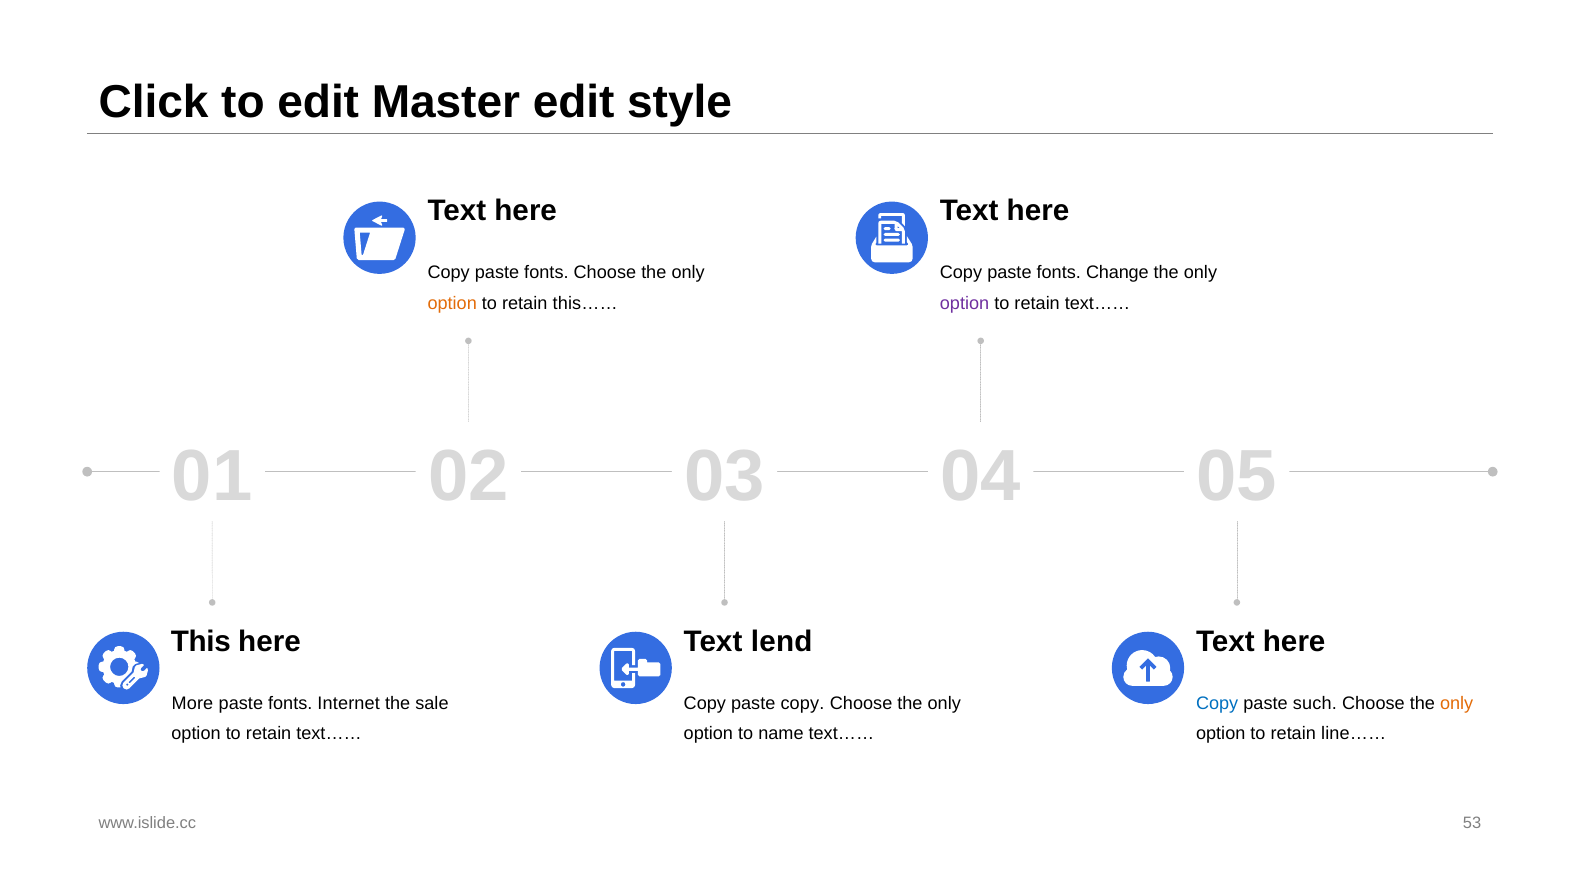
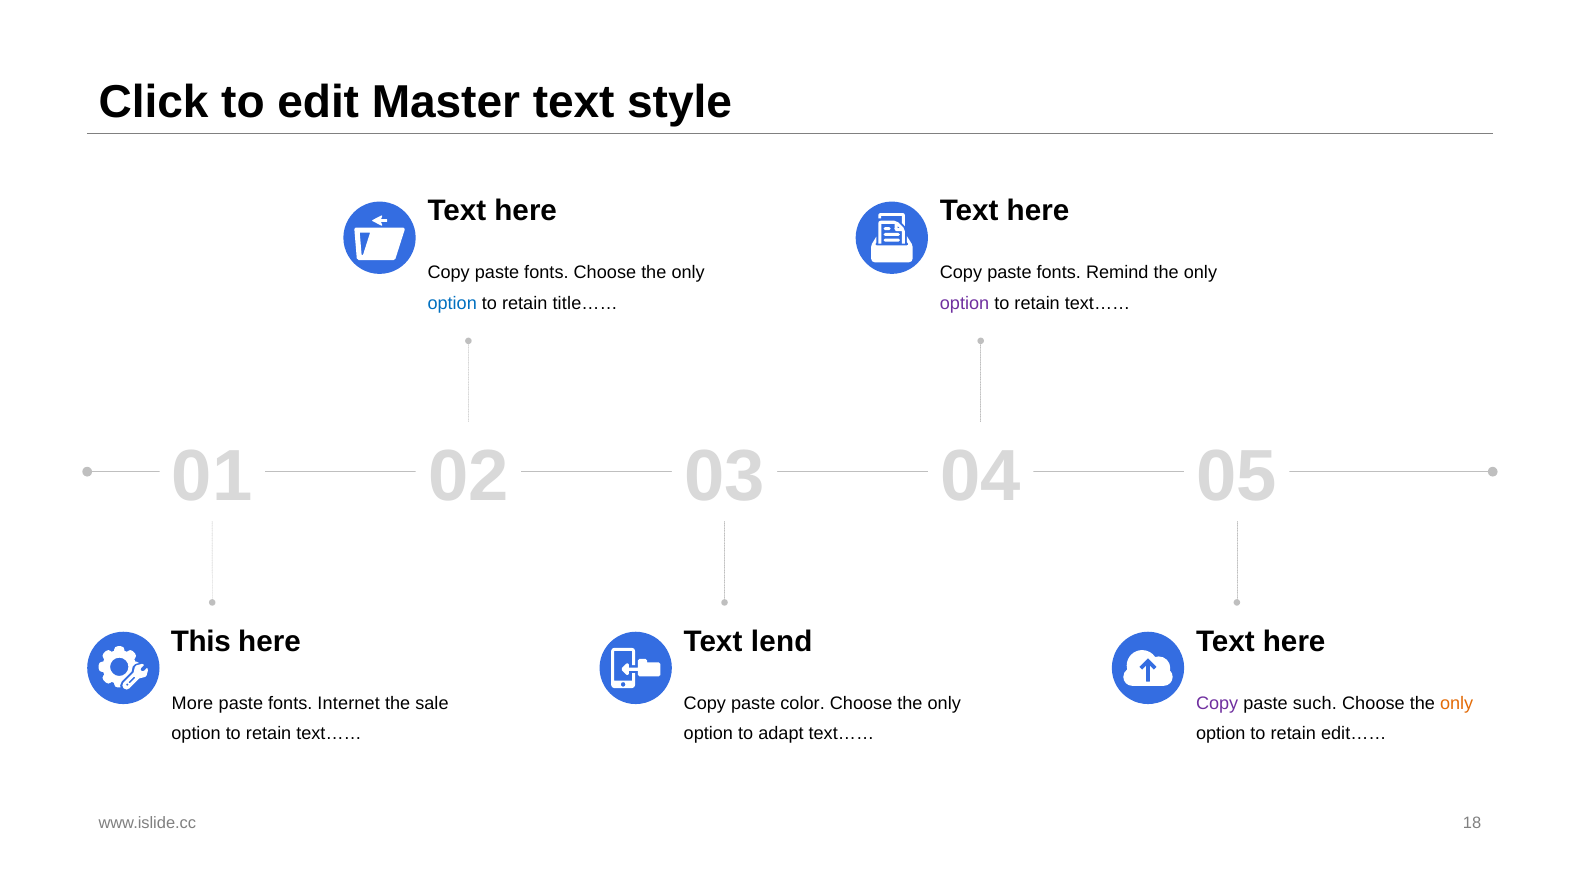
Master edit: edit -> text
Change: Change -> Remind
option at (452, 303) colour: orange -> blue
this……: this…… -> title……
paste copy: copy -> color
Copy at (1217, 703) colour: blue -> purple
name: name -> adapt
line……: line…… -> edit……
53: 53 -> 18
